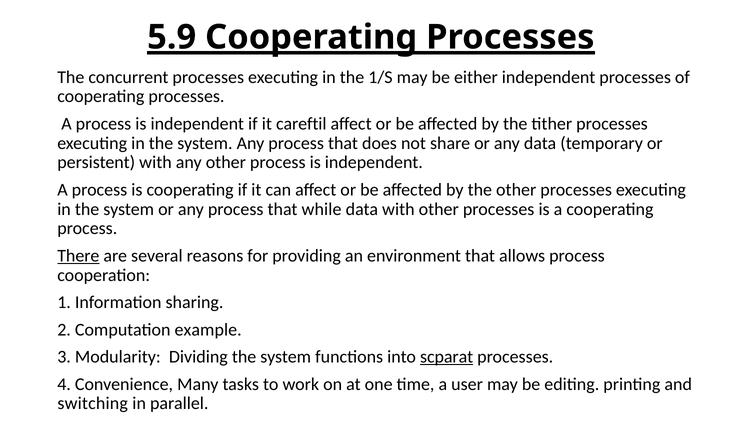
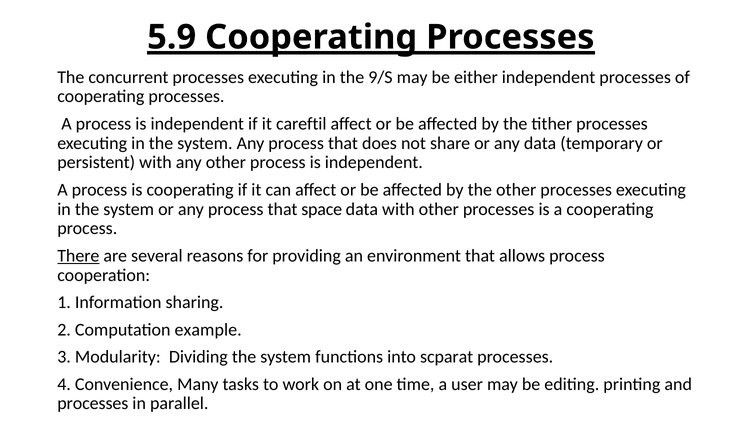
1/S: 1/S -> 9/S
while: while -> space
scparat underline: present -> none
switching at (93, 404): switching -> processes
